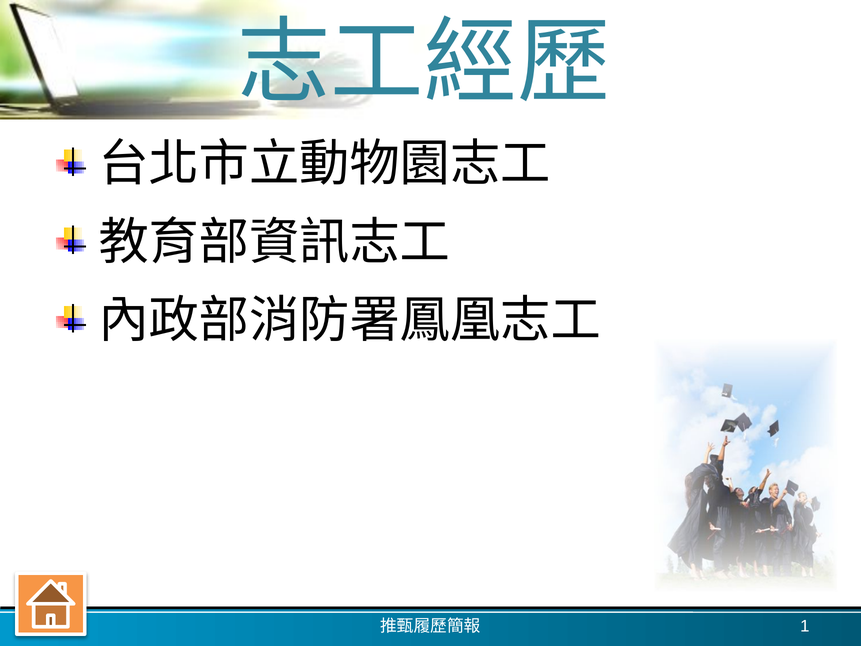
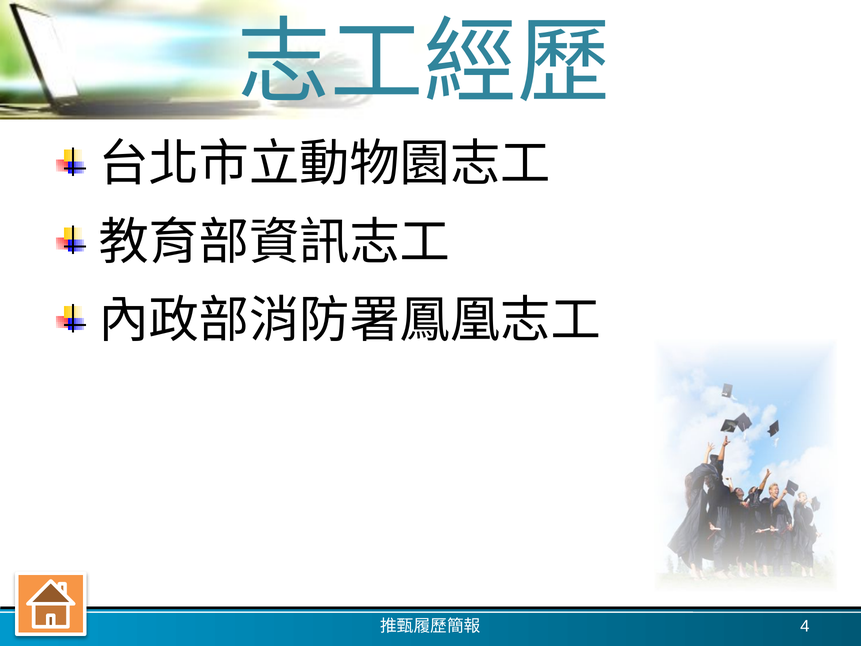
1: 1 -> 4
